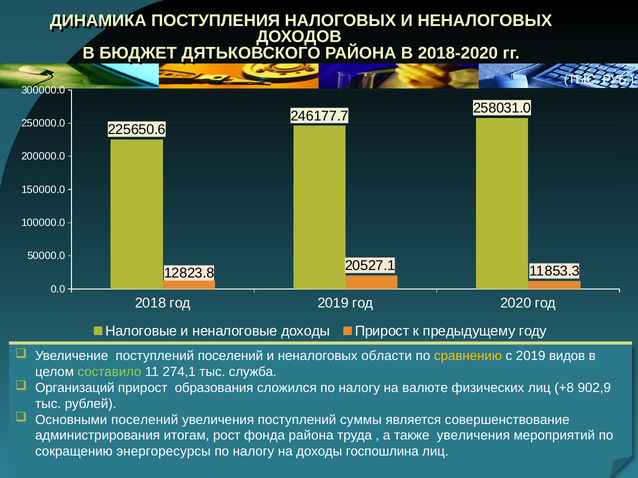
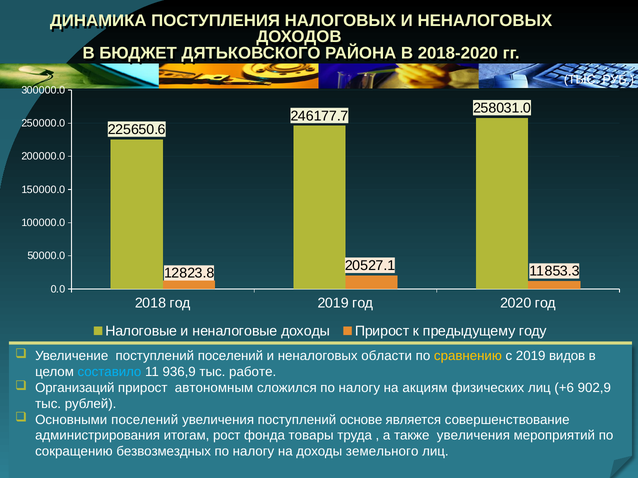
составило colour: light green -> light blue
274,1: 274,1 -> 936,9
служба: служба -> работе
образования: образования -> автономным
валюте: валюте -> акциям
+8: +8 -> +6
суммы: суммы -> основе
фонда района: района -> товары
энергоресурсы: энергоресурсы -> безвозмездных
госпошлина: госпошлина -> земельного
